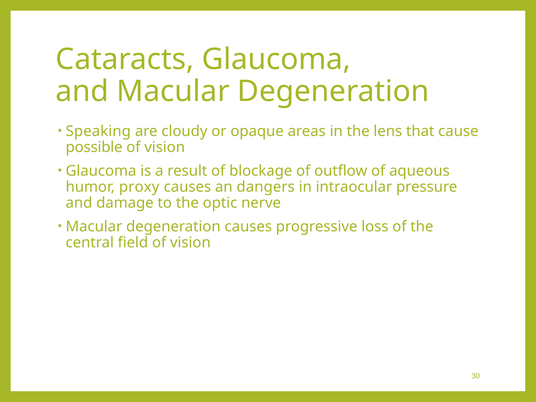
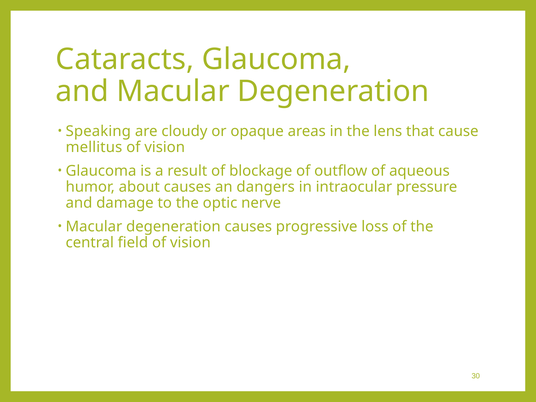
possible: possible -> mellitus
proxy: proxy -> about
